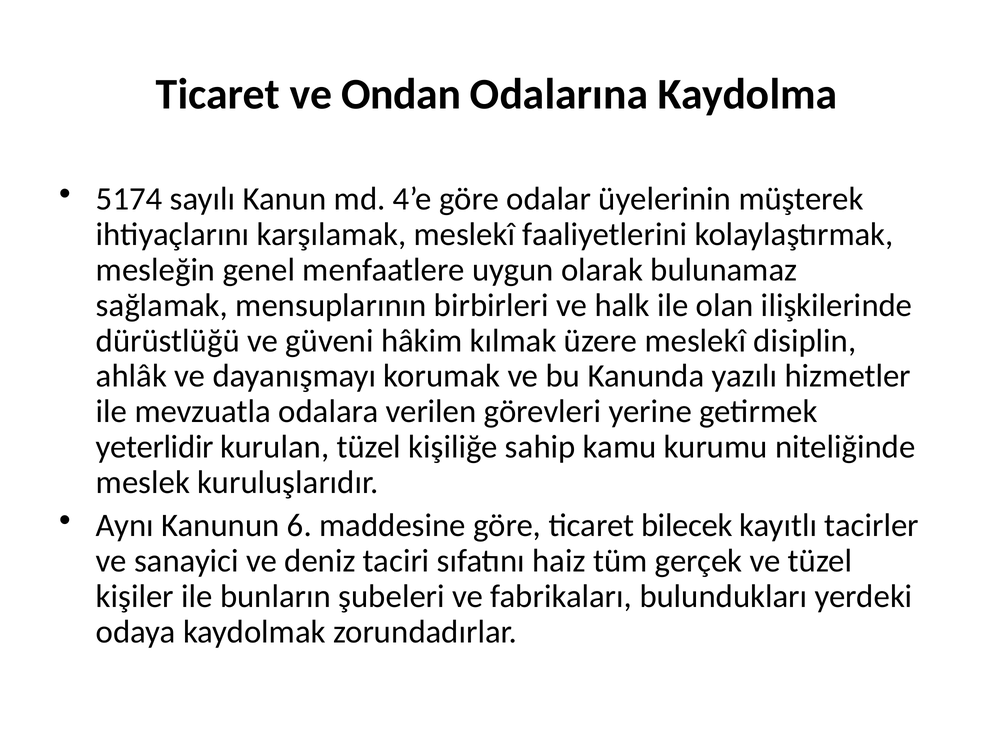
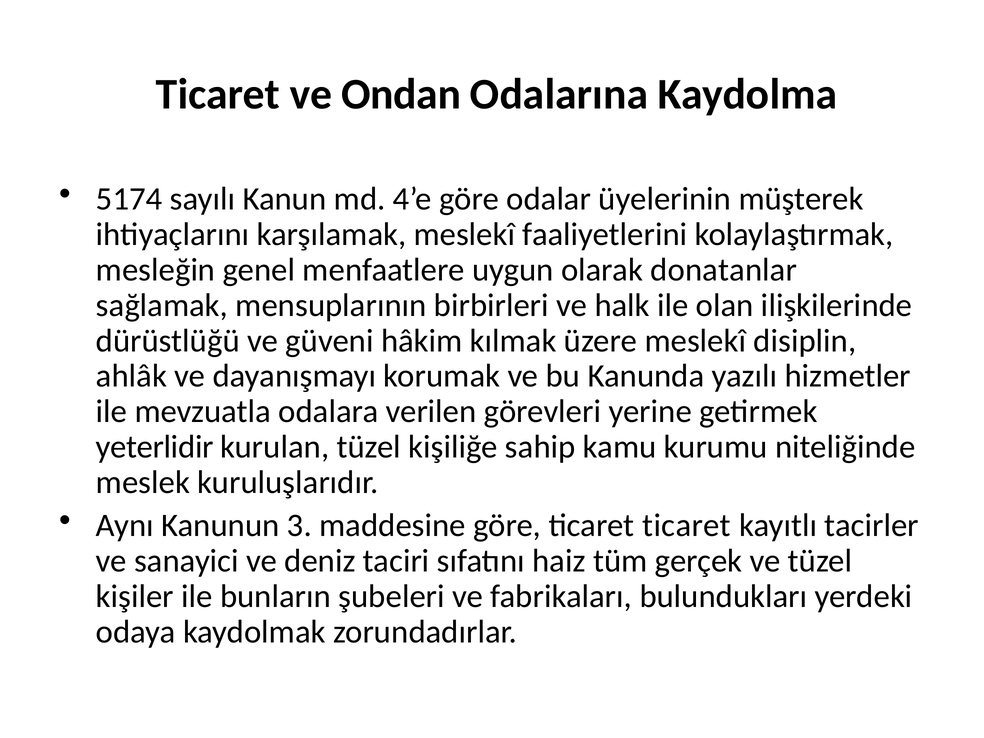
bulunamaz: bulunamaz -> donatanlar
6: 6 -> 3
ticaret bilecek: bilecek -> ticaret
